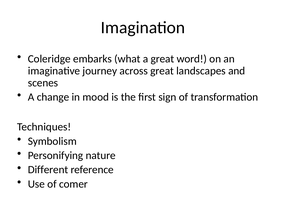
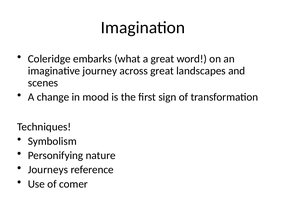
Different: Different -> Journeys
